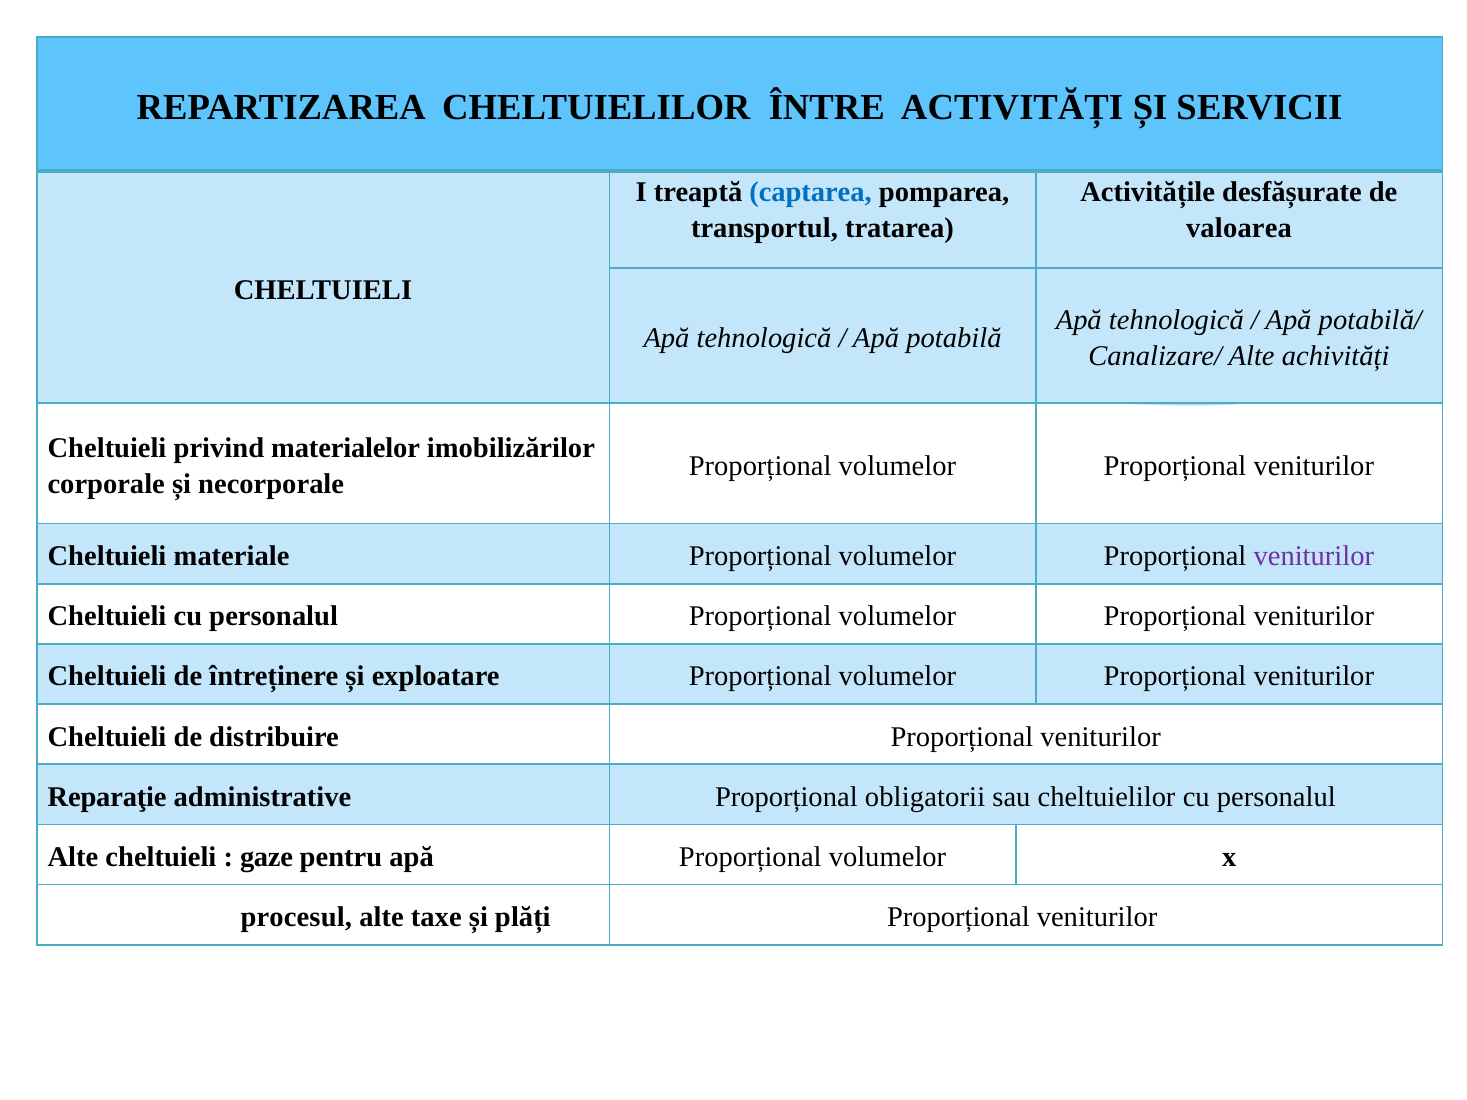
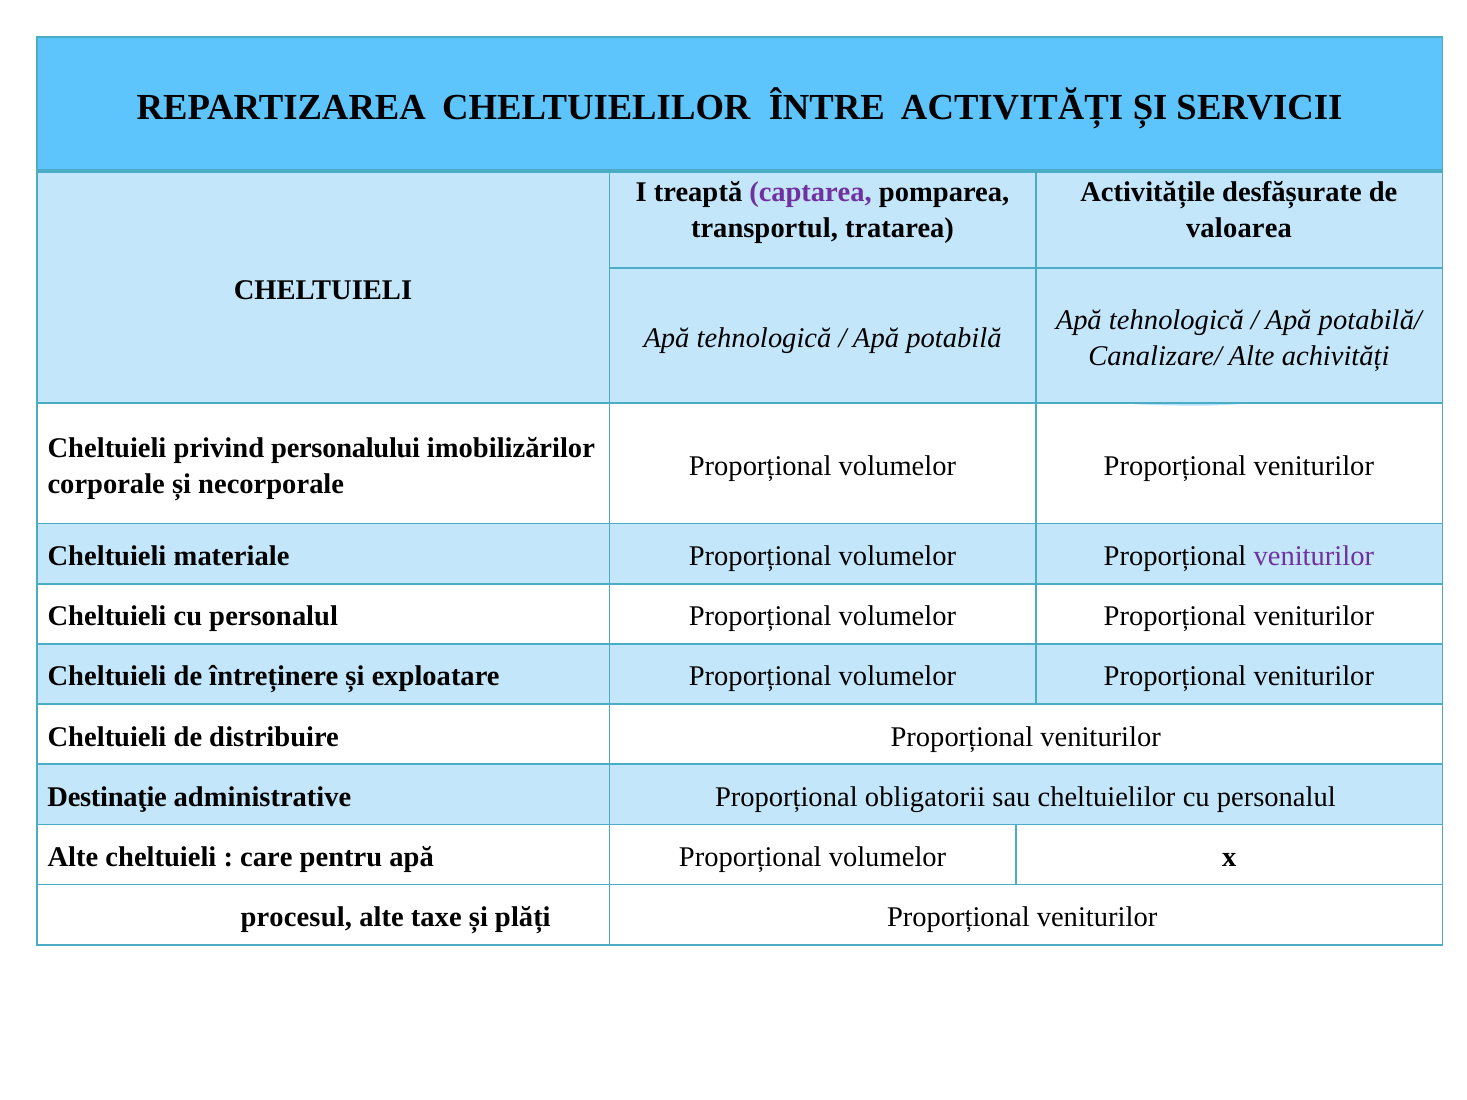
captarea colour: blue -> purple
materialelor: materialelor -> personalului
Reparaţie: Reparaţie -> Destinaţie
gaze: gaze -> care
